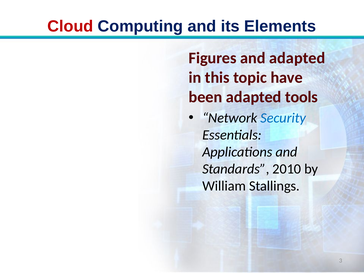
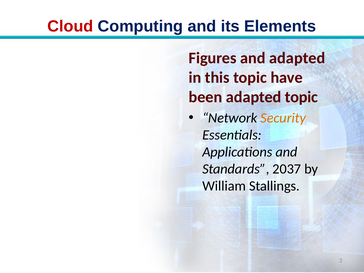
adapted tools: tools -> topic
Security colour: blue -> orange
2010: 2010 -> 2037
